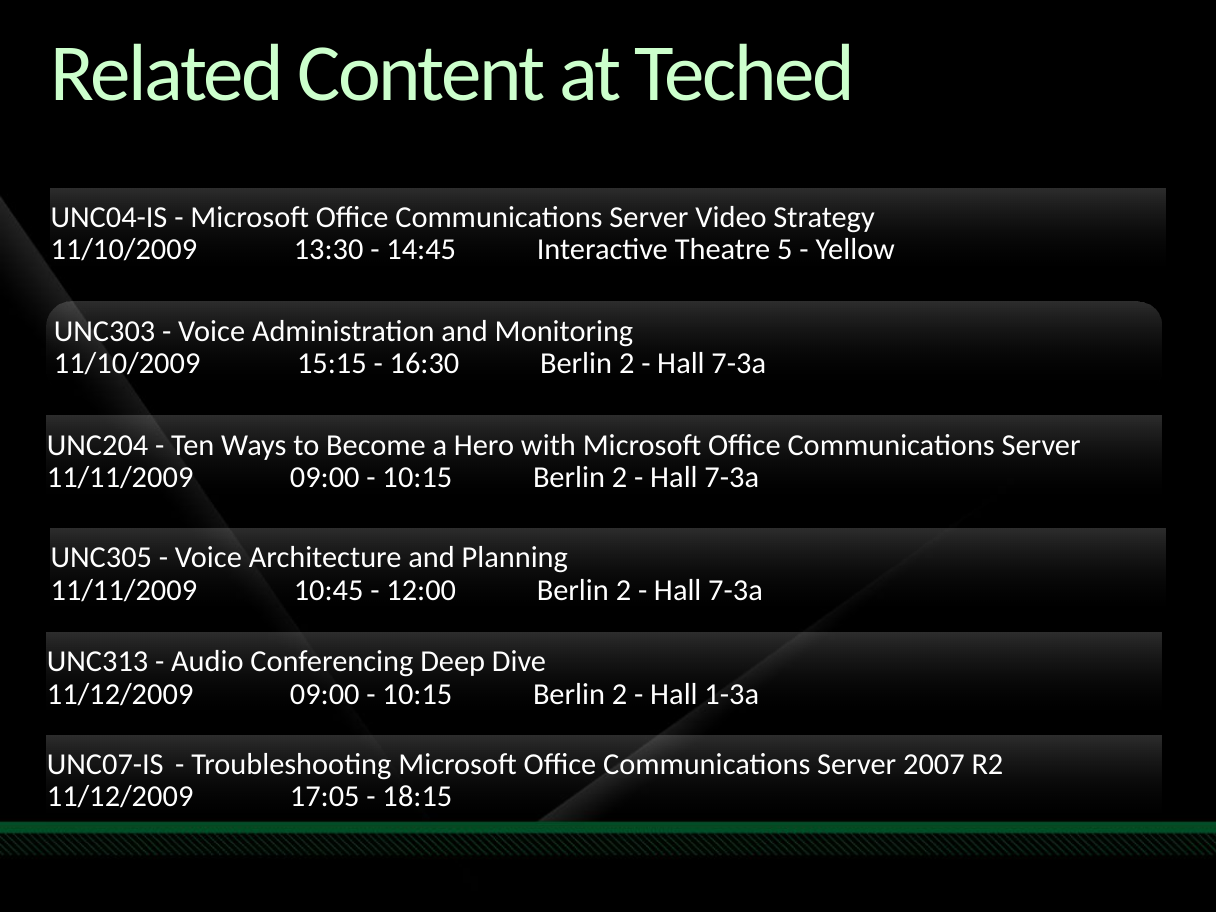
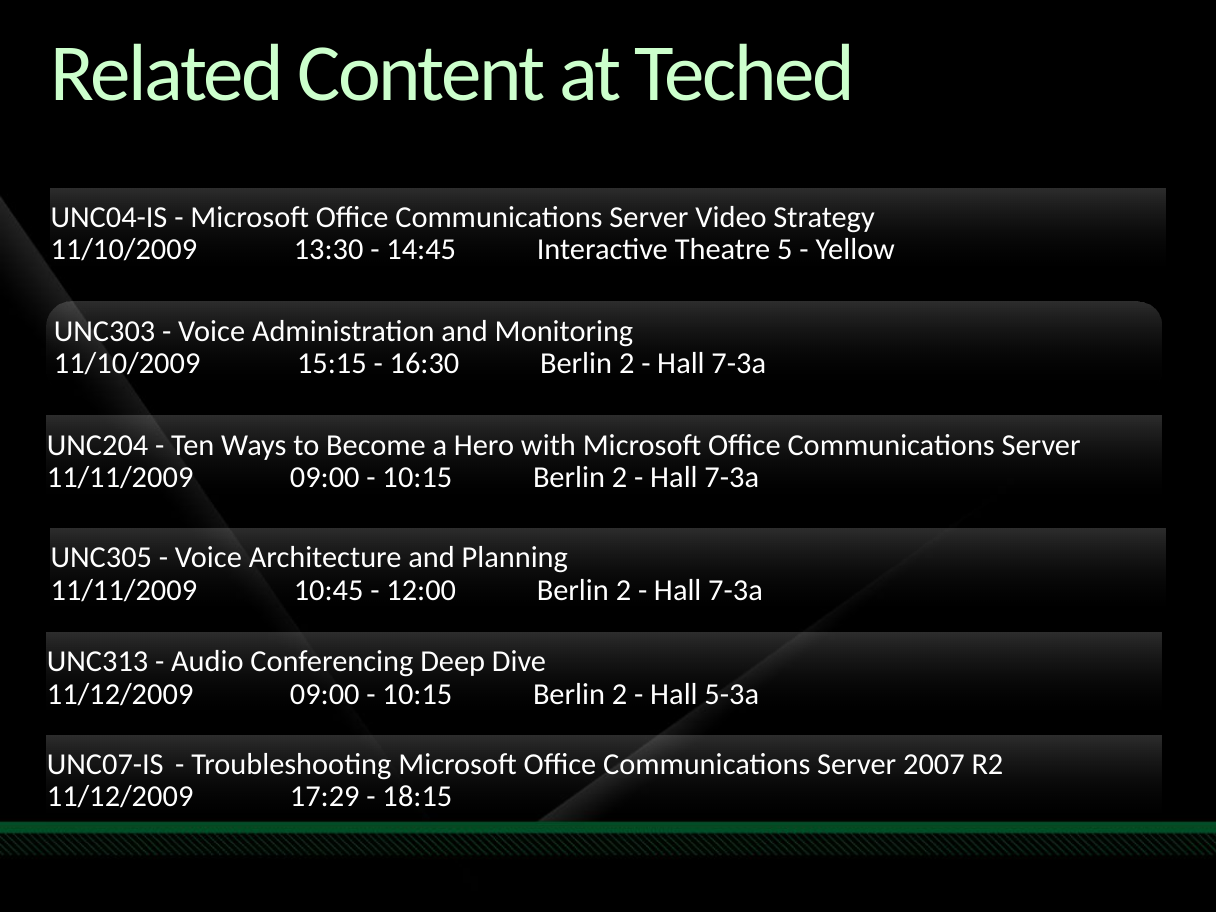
1-3a: 1-3a -> 5-3a
17:05: 17:05 -> 17:29
